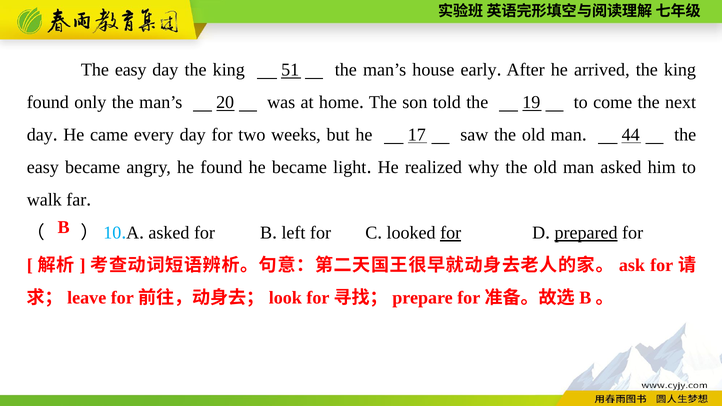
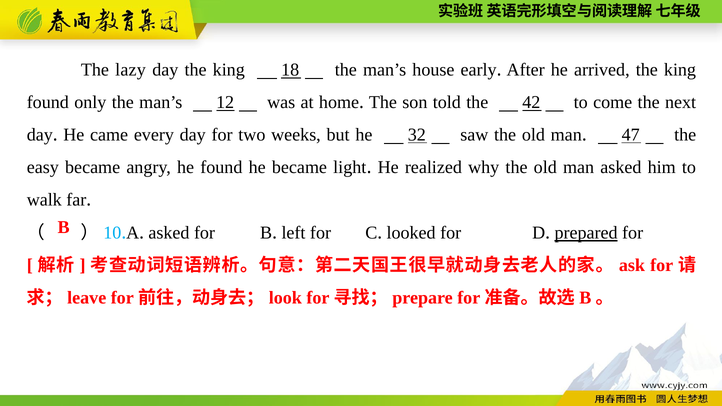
easy at (131, 70): easy -> lazy
51: 51 -> 18
20: 20 -> 12
19: 19 -> 42
17: 17 -> 32
44: 44 -> 47
for at (451, 233) underline: present -> none
